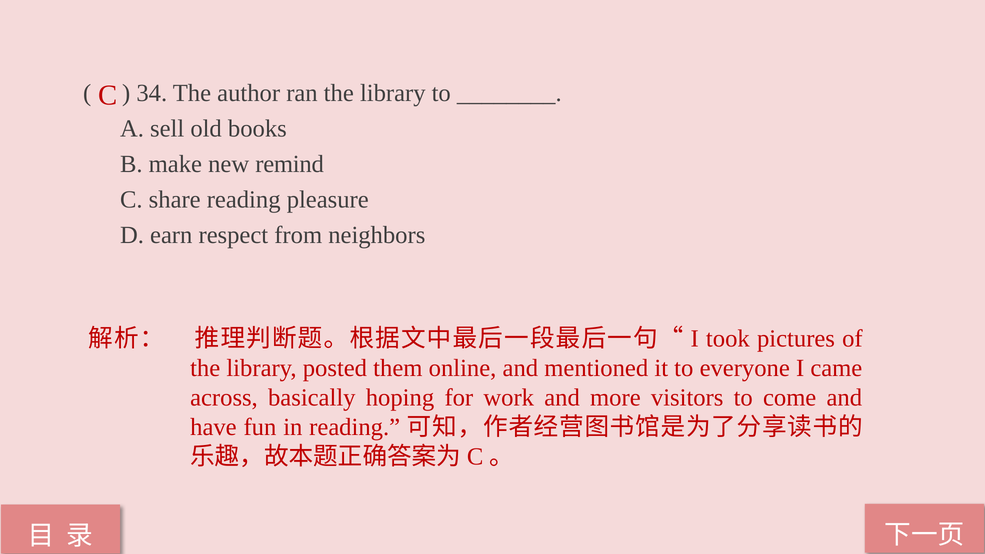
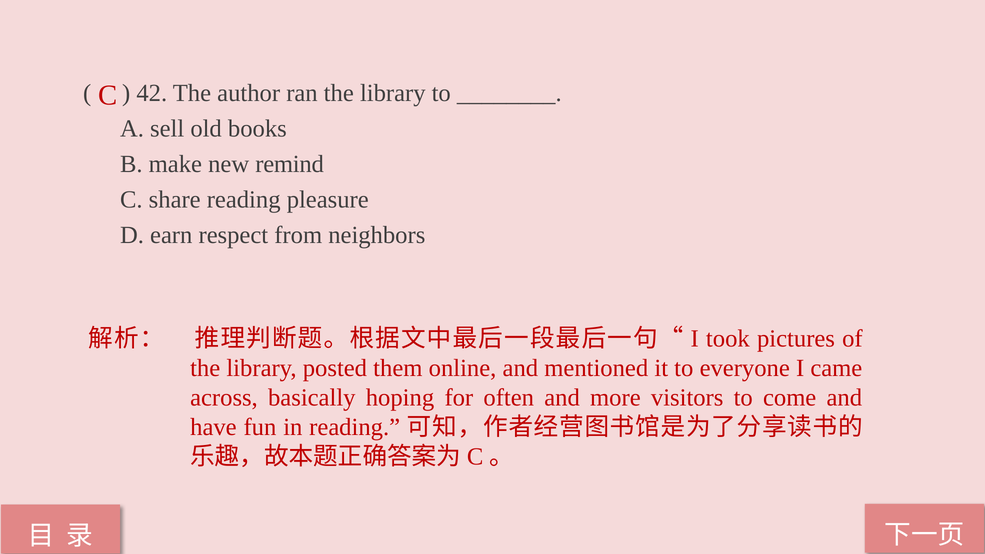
34: 34 -> 42
work: work -> often
